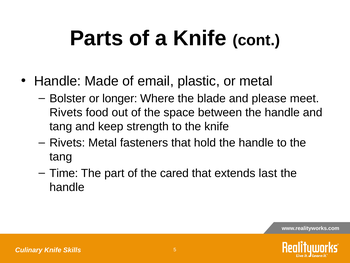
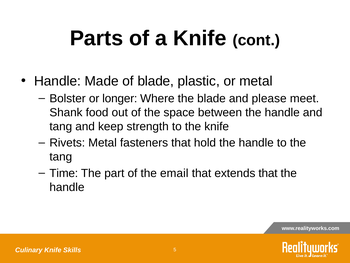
of email: email -> blade
Rivets at (66, 112): Rivets -> Shank
cared: cared -> email
extends last: last -> that
